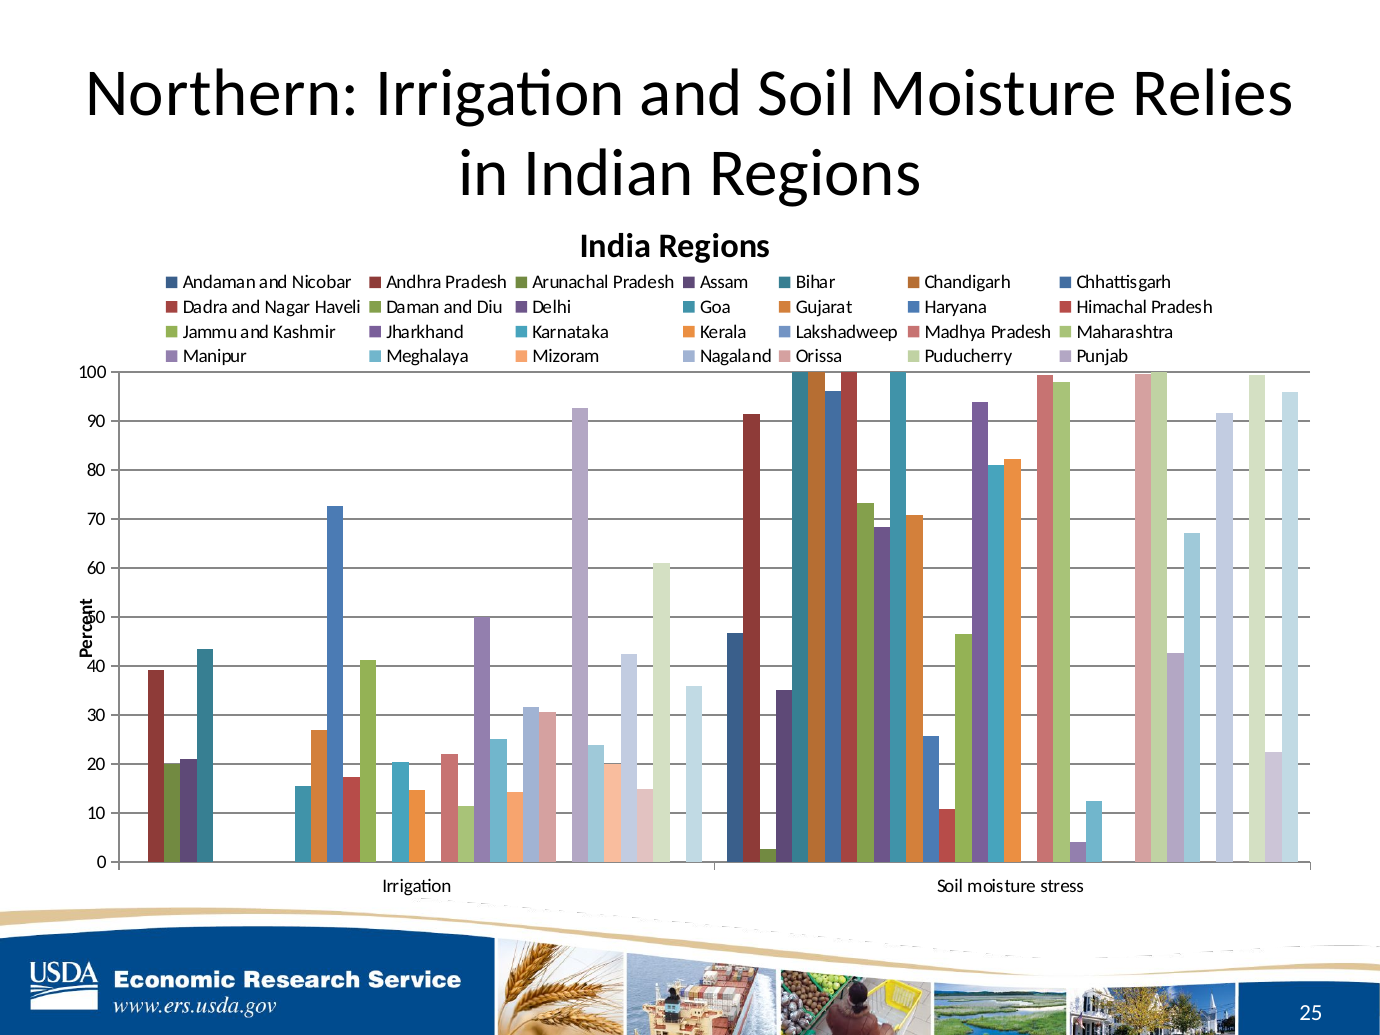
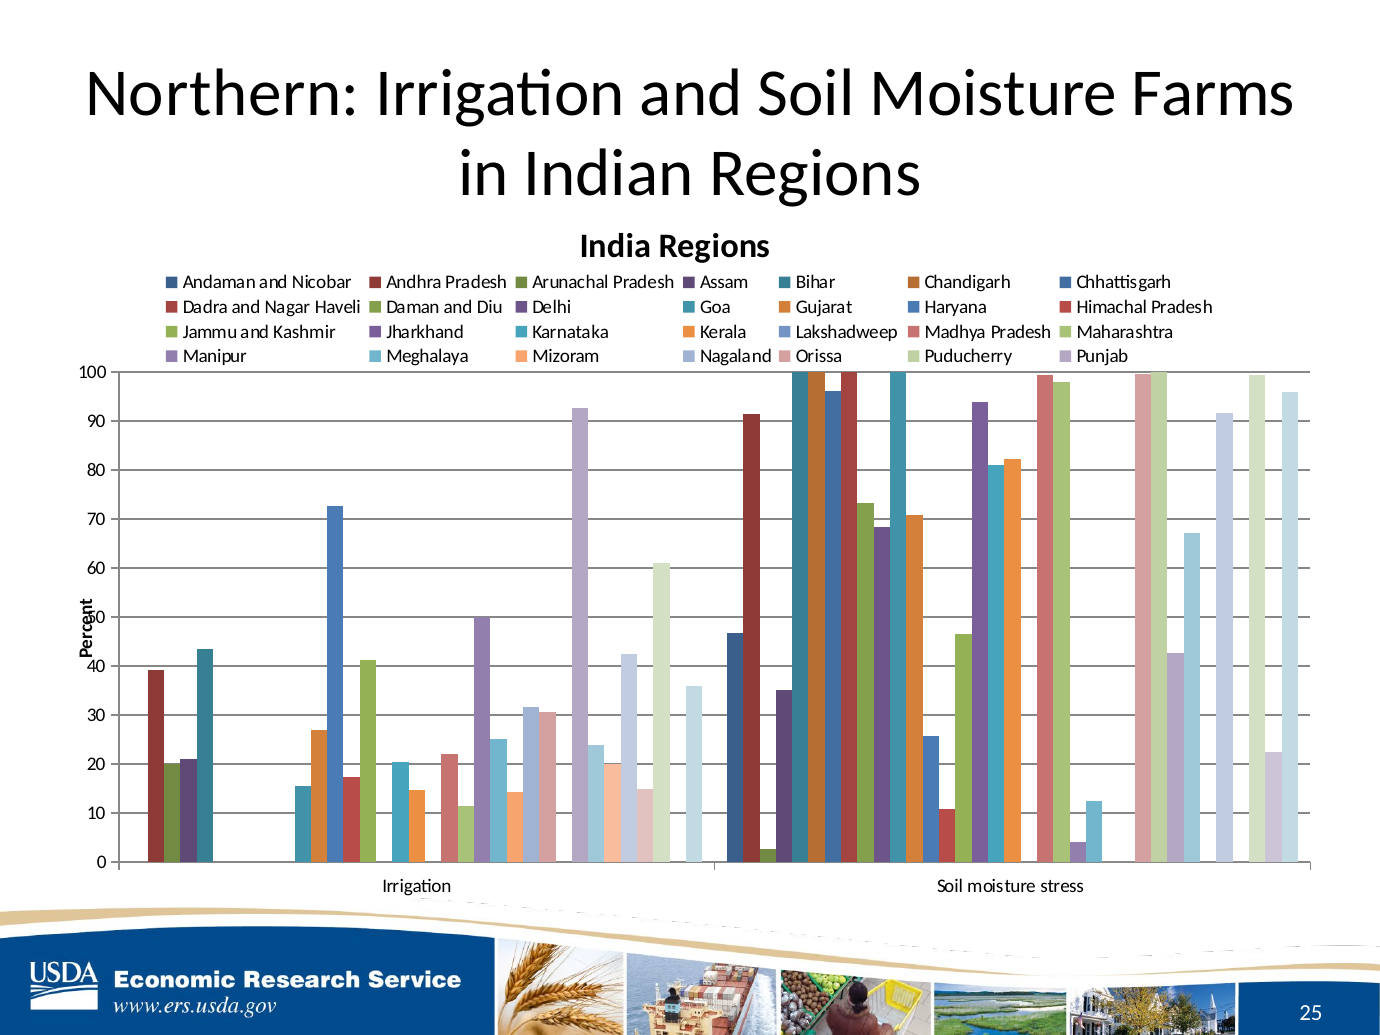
Relies: Relies -> Farms
